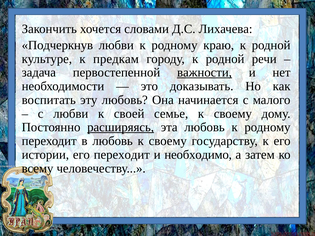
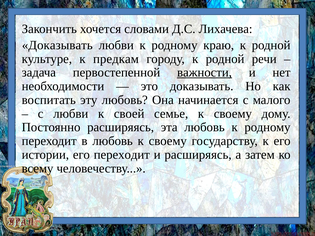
Подчеркнув at (57, 45): Подчеркнув -> Доказывать
расширяясь at (121, 127) underline: present -> none
и необходимо: необходимо -> расширяясь
